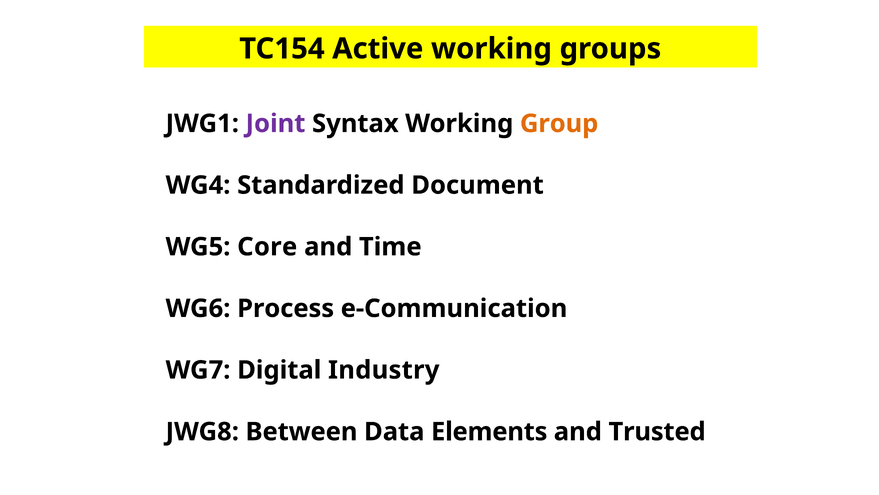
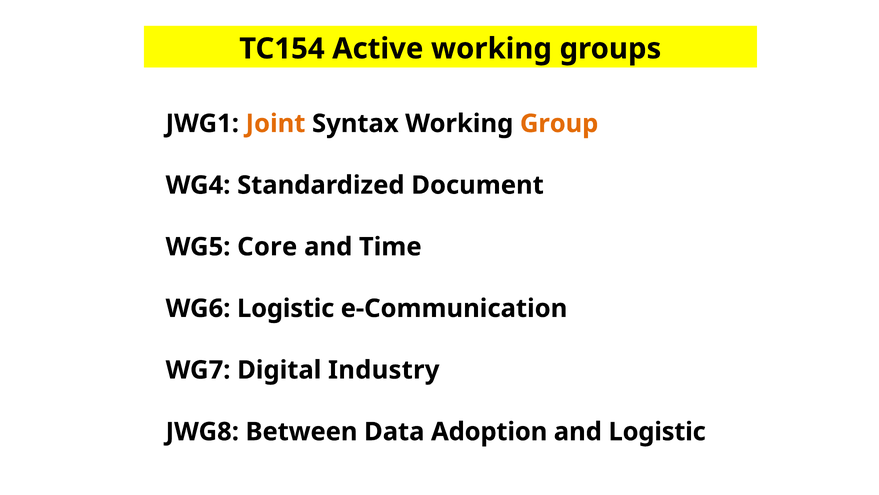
Joint colour: purple -> orange
WG6 Process: Process -> Logistic
Elements: Elements -> Adoption
and Trusted: Trusted -> Logistic
